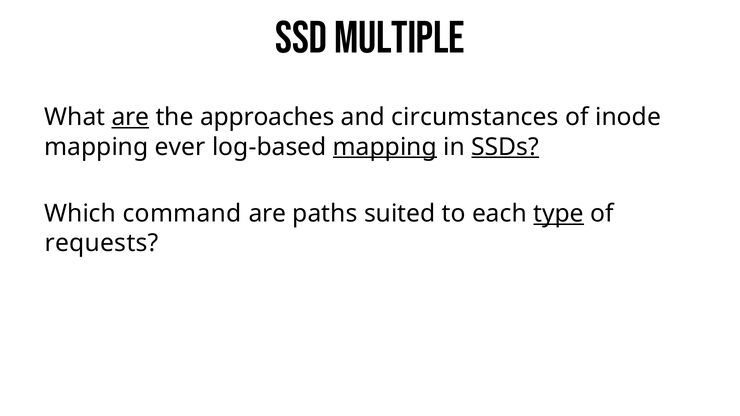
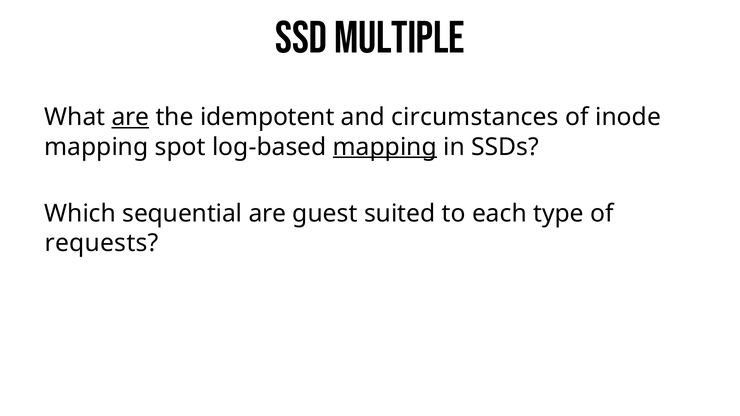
approaches: approaches -> idempotent
ever: ever -> spot
SSDs underline: present -> none
command: command -> sequential
paths: paths -> guest
type underline: present -> none
